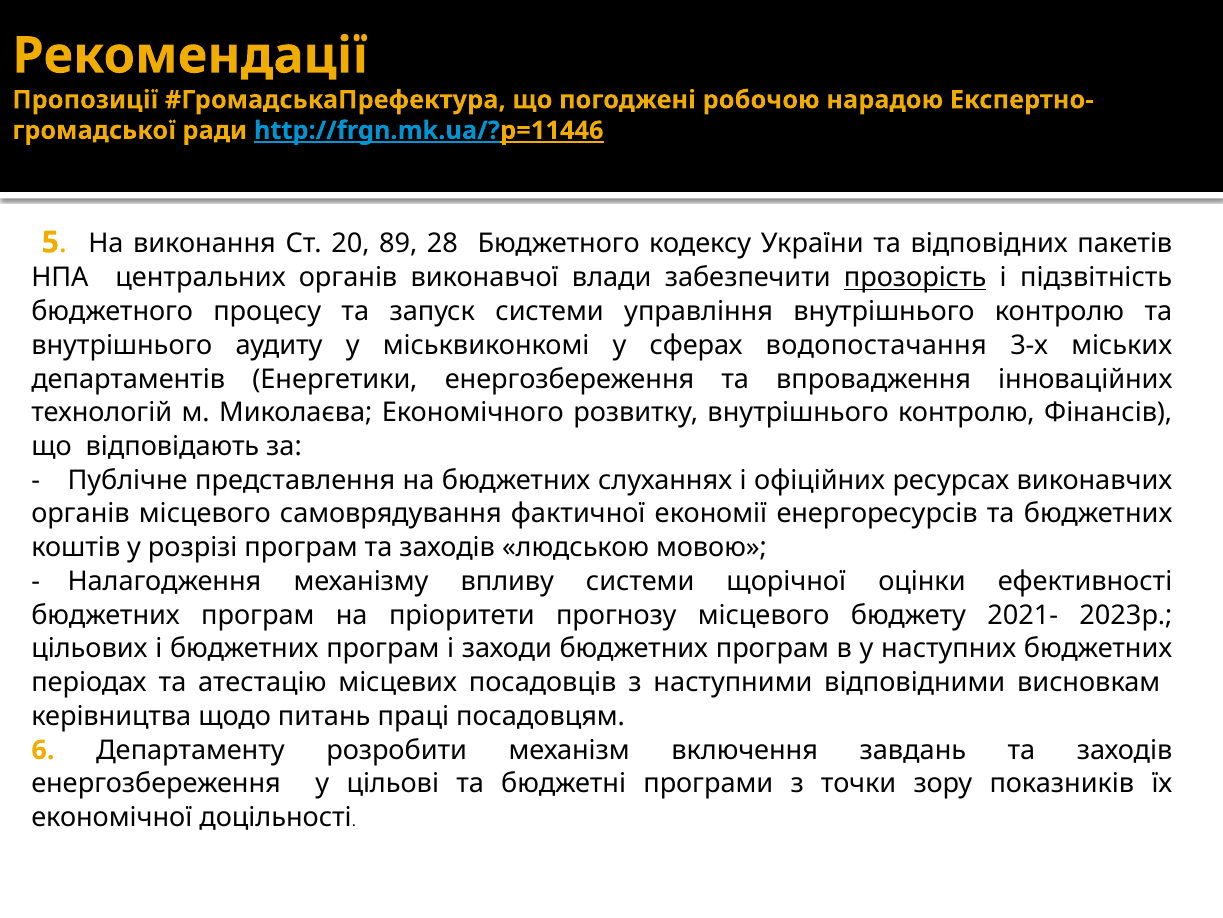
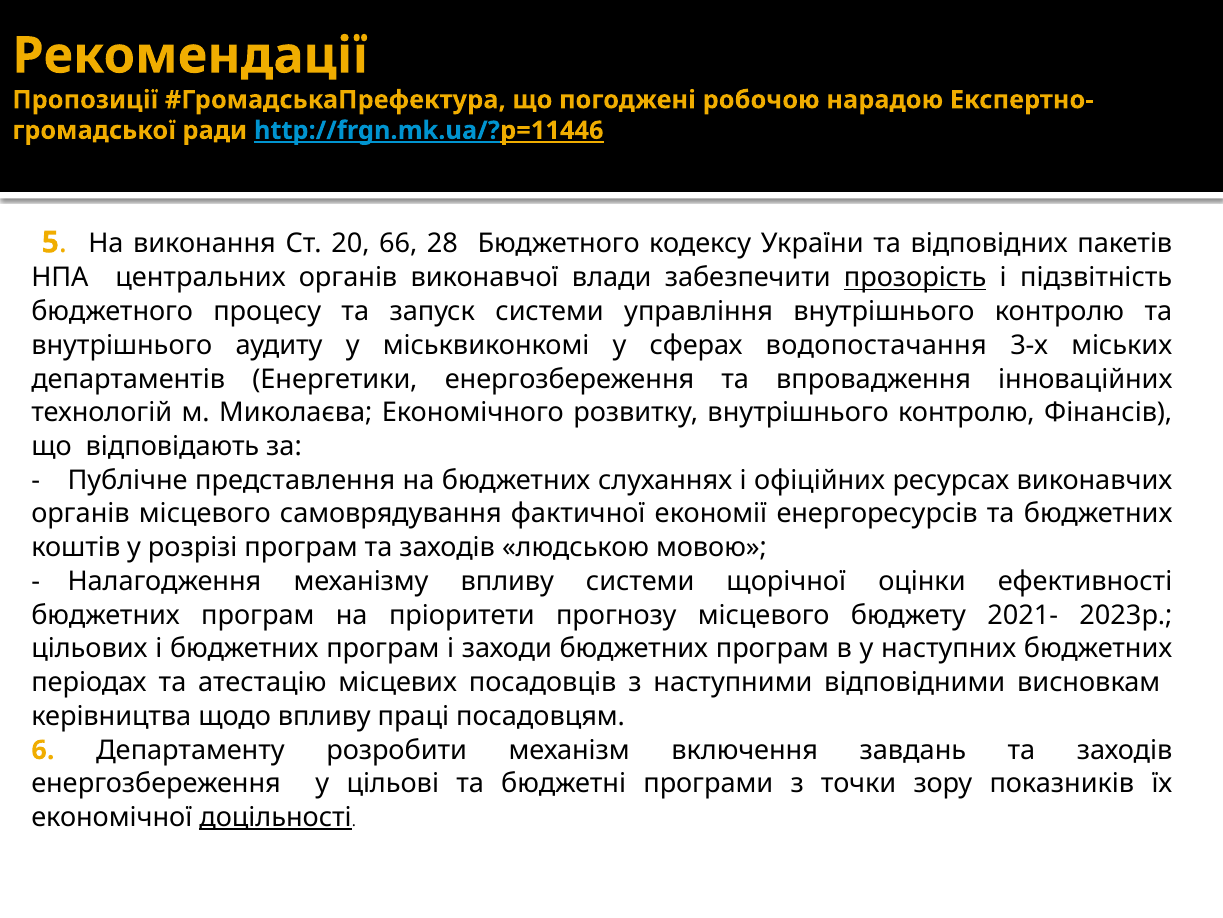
89: 89 -> 66
щодо питань: питань -> впливу
доцільності underline: none -> present
